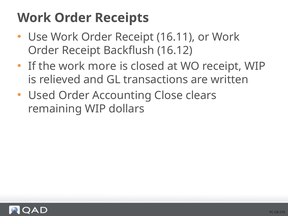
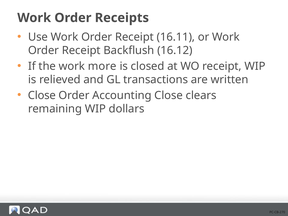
Used at (42, 95): Used -> Close
